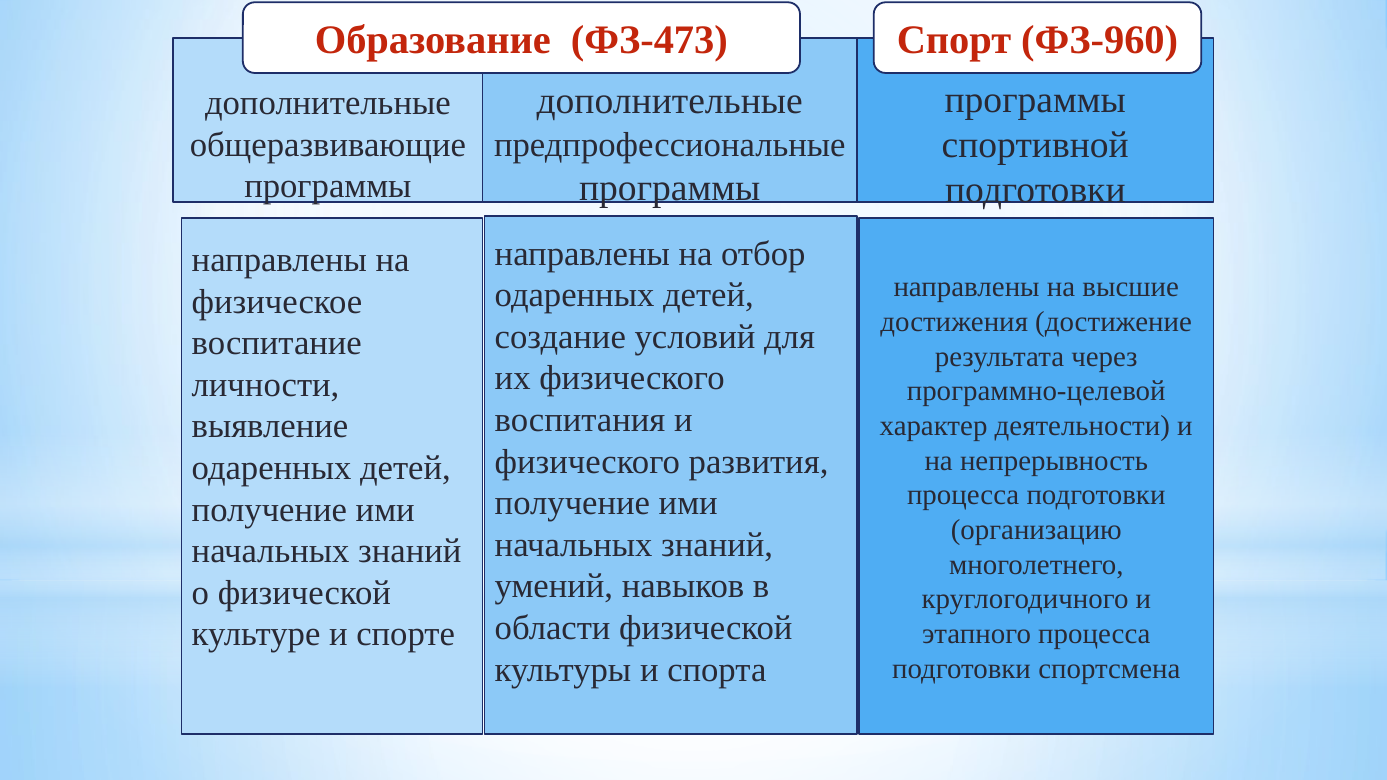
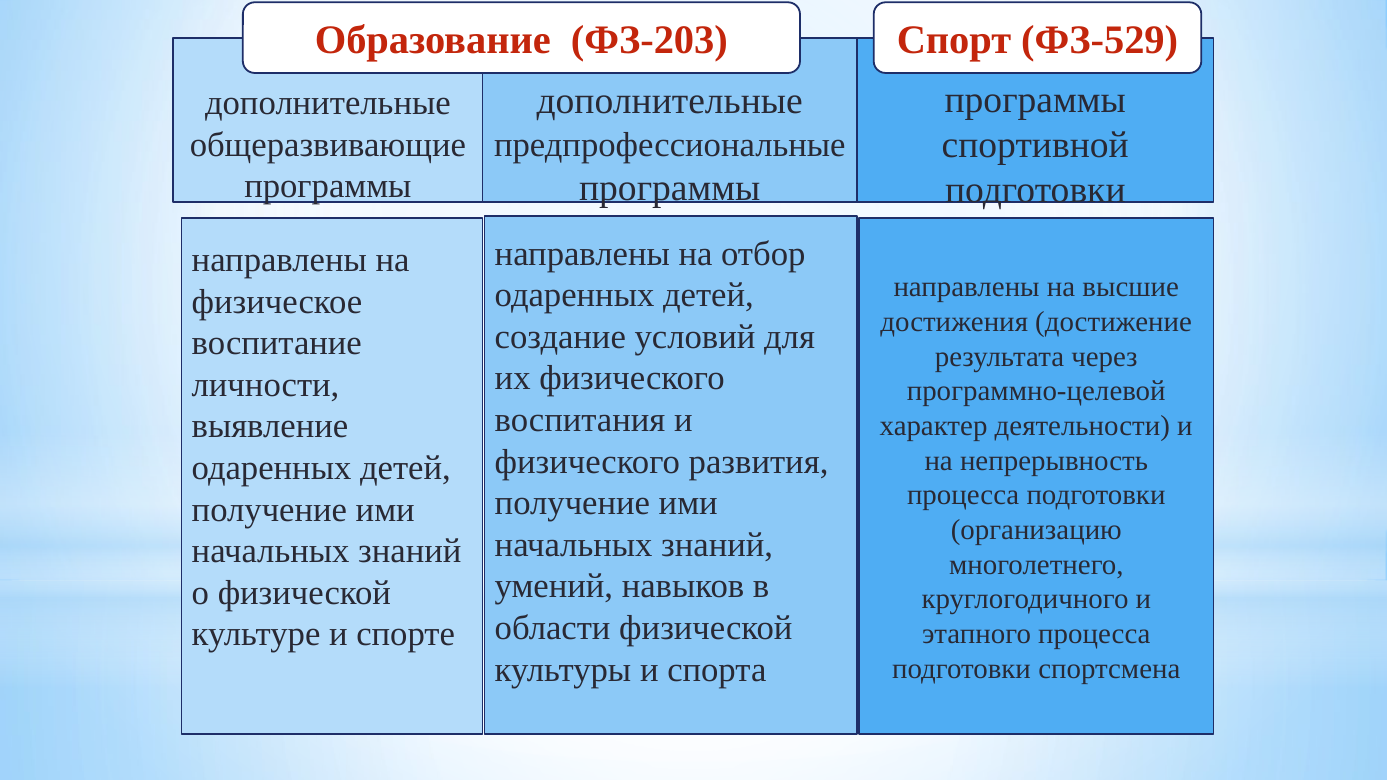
ФЗ-473: ФЗ-473 -> ФЗ-203
ФЗ-960: ФЗ-960 -> ФЗ-529
